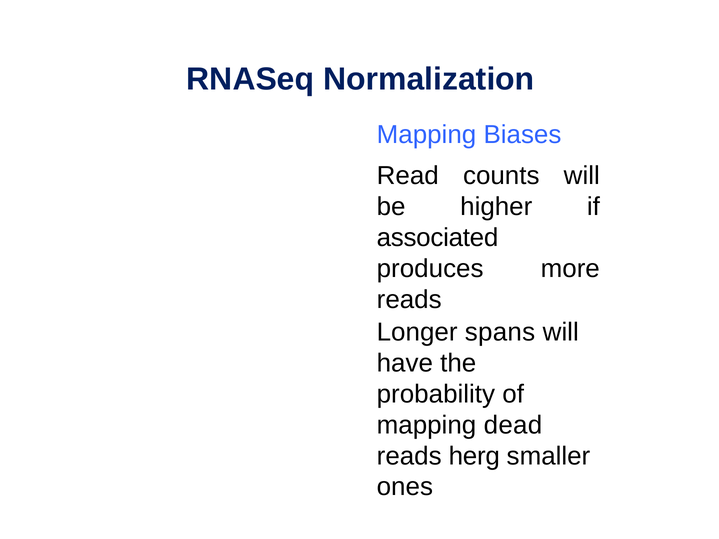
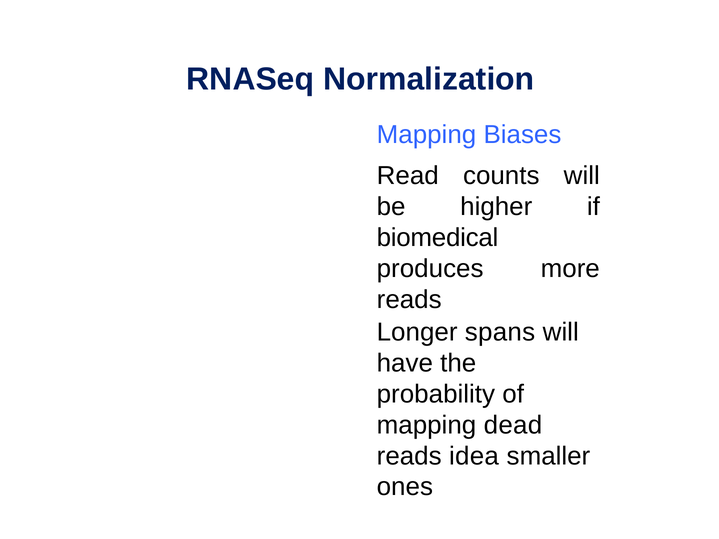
associated: associated -> biomedical
herg: herg -> idea
